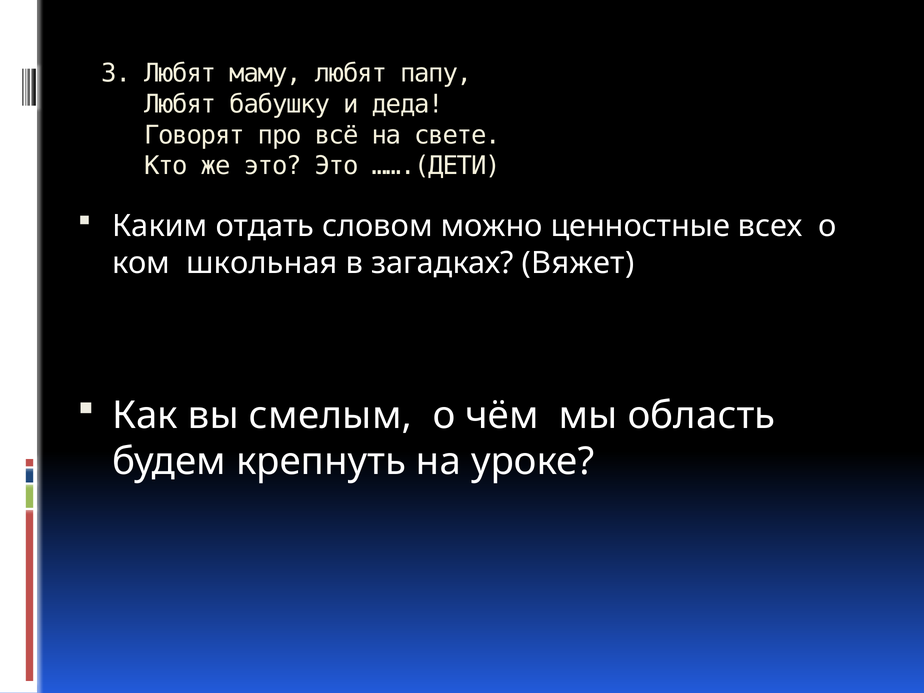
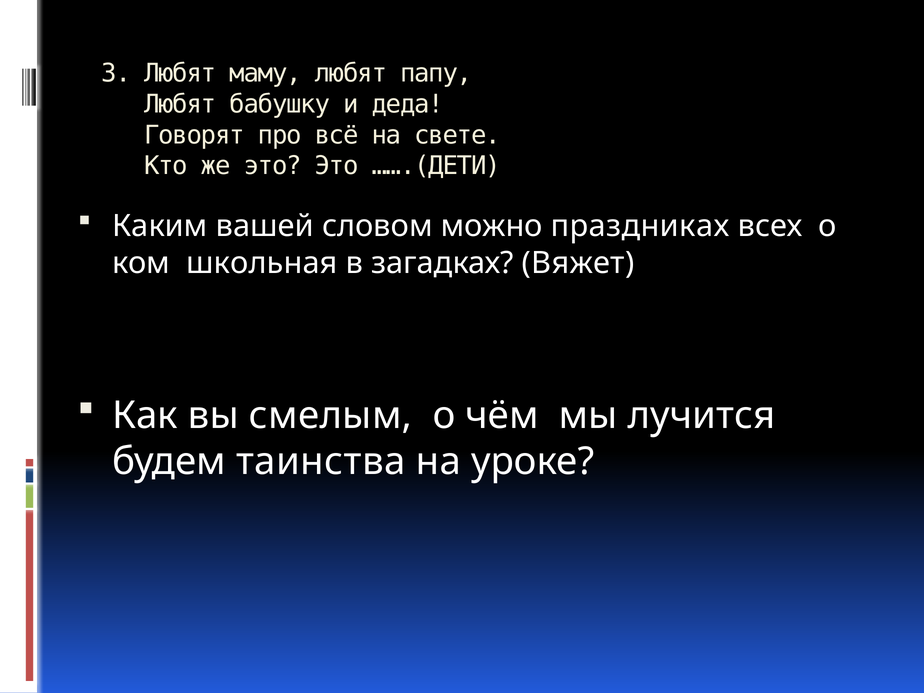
отдать: отдать -> вашей
ценностные: ценностные -> праздниках
область: область -> лучится
крепнуть: крепнуть -> таинства
